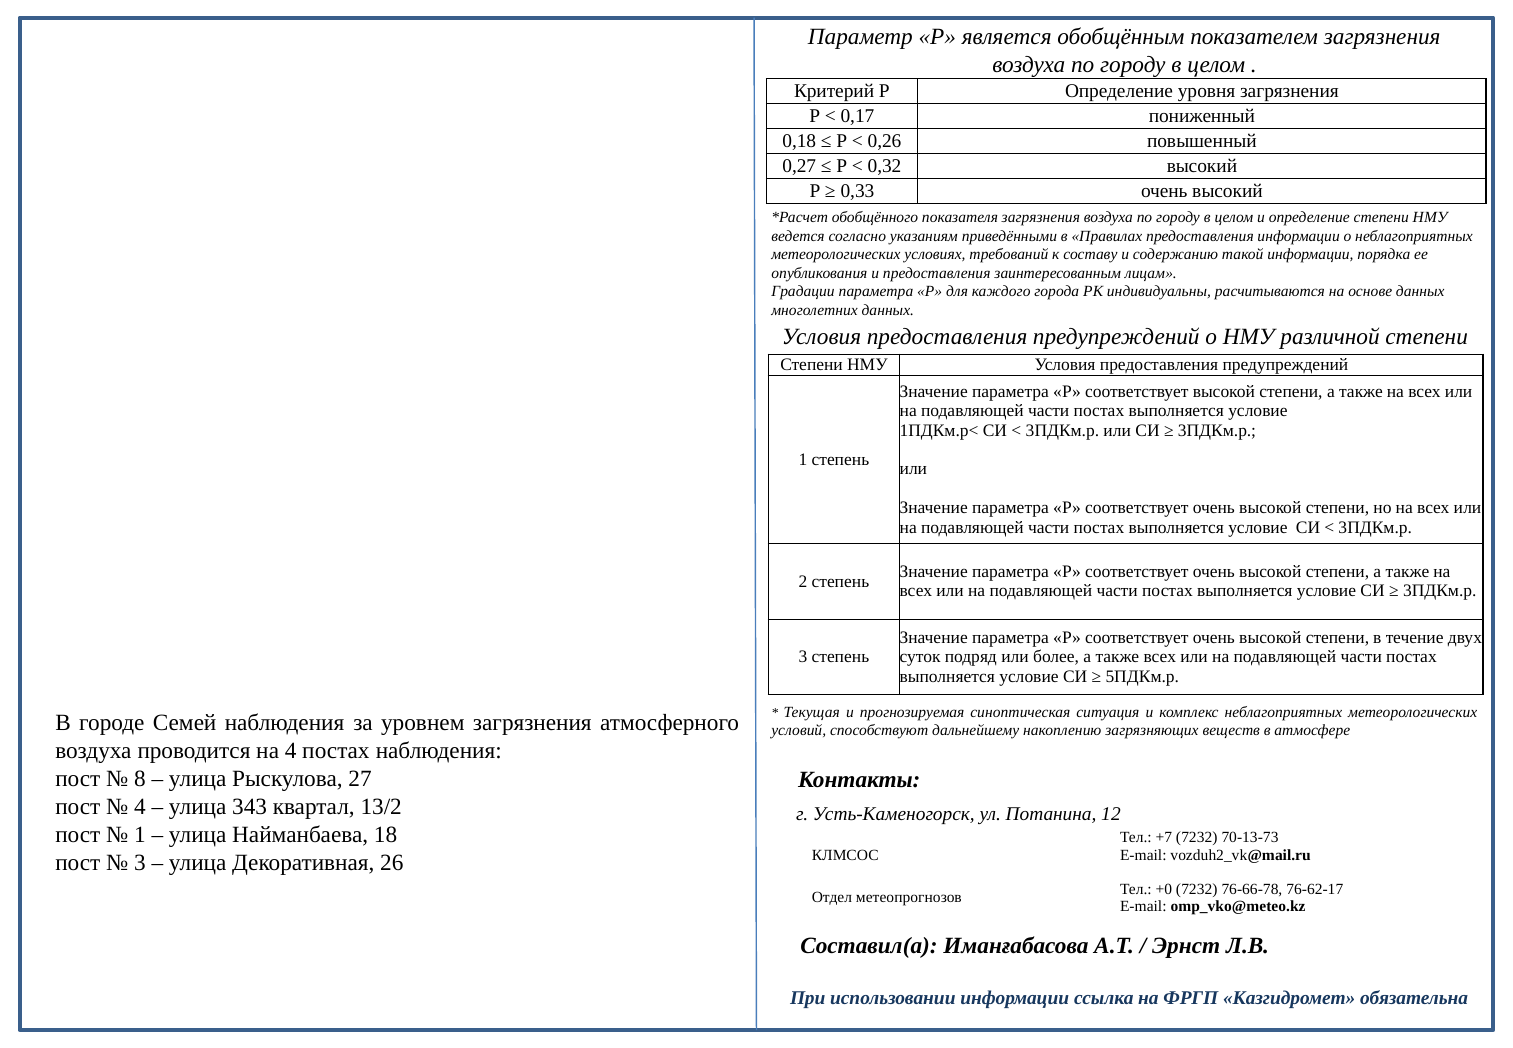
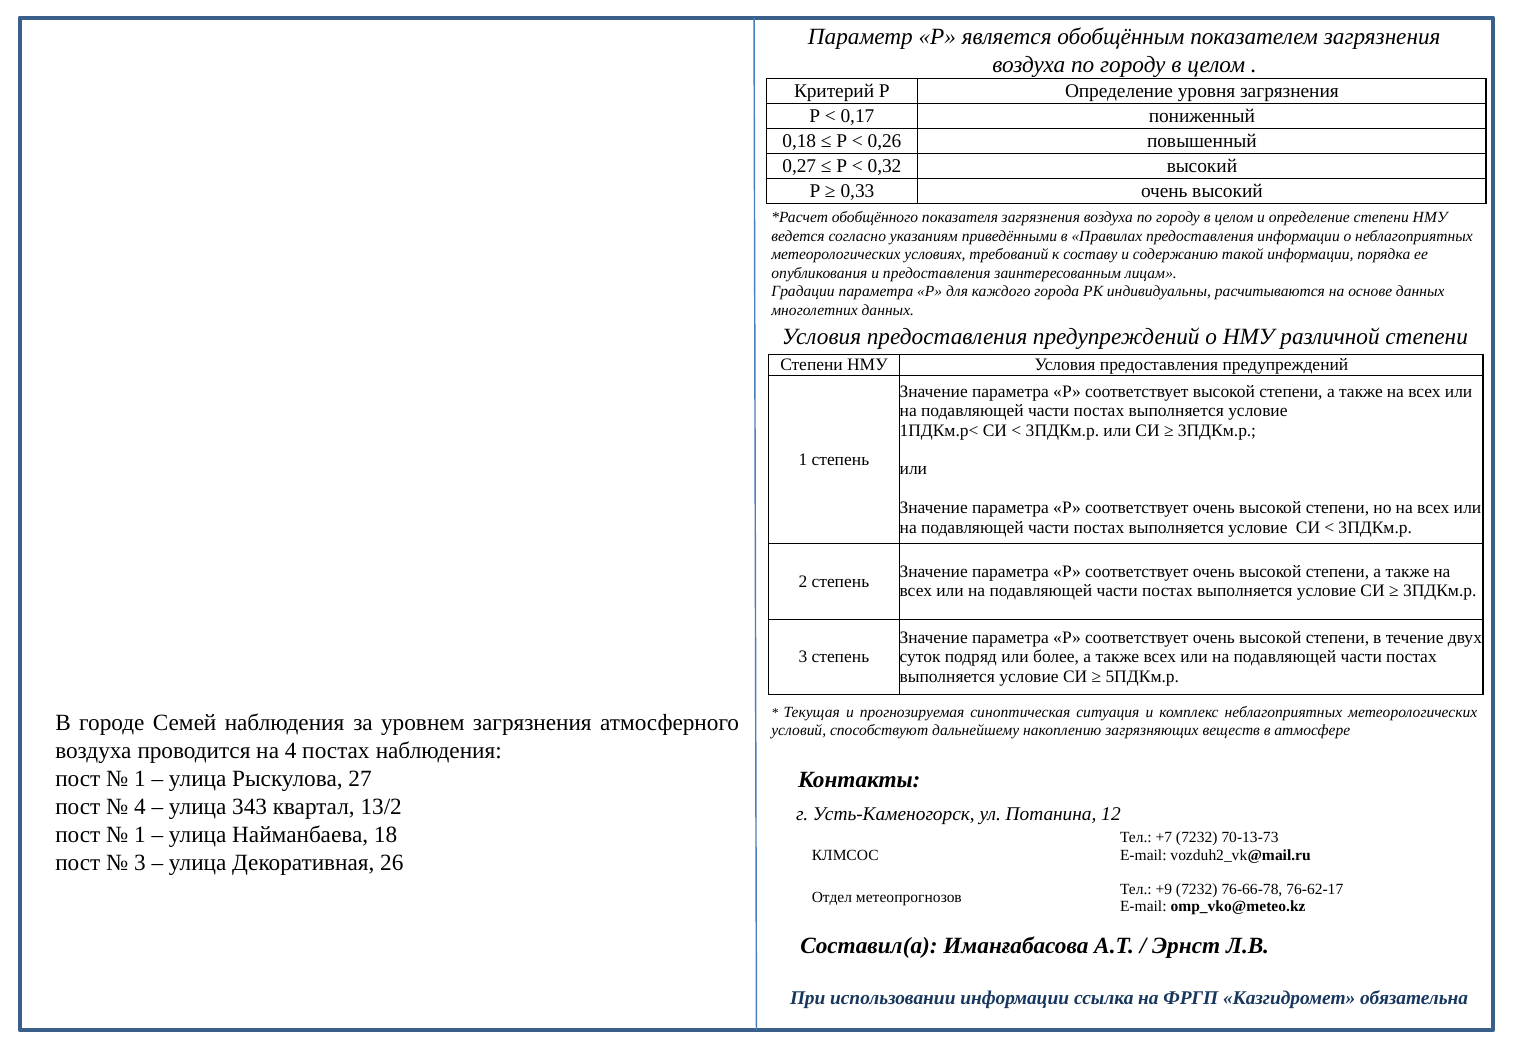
8 at (140, 778): 8 -> 1
+0: +0 -> +9
